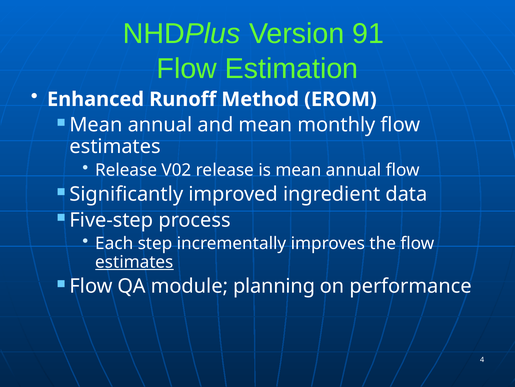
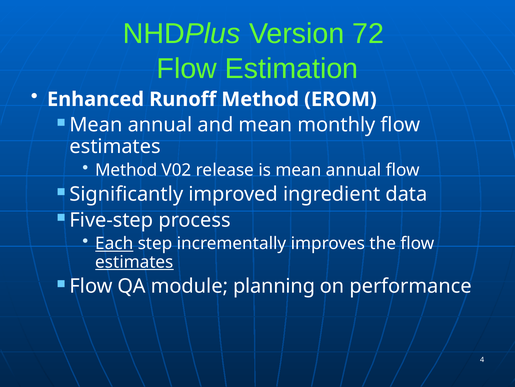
91: 91 -> 72
Release at (126, 170): Release -> Method
Each underline: none -> present
